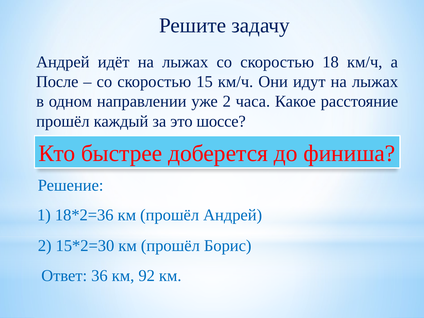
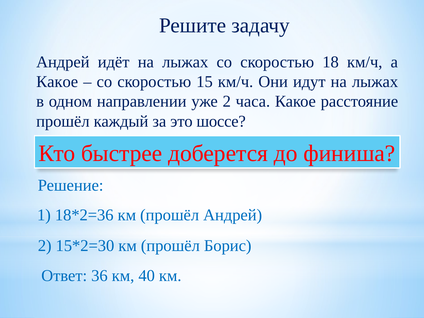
После at (57, 82): После -> Какое
92: 92 -> 40
